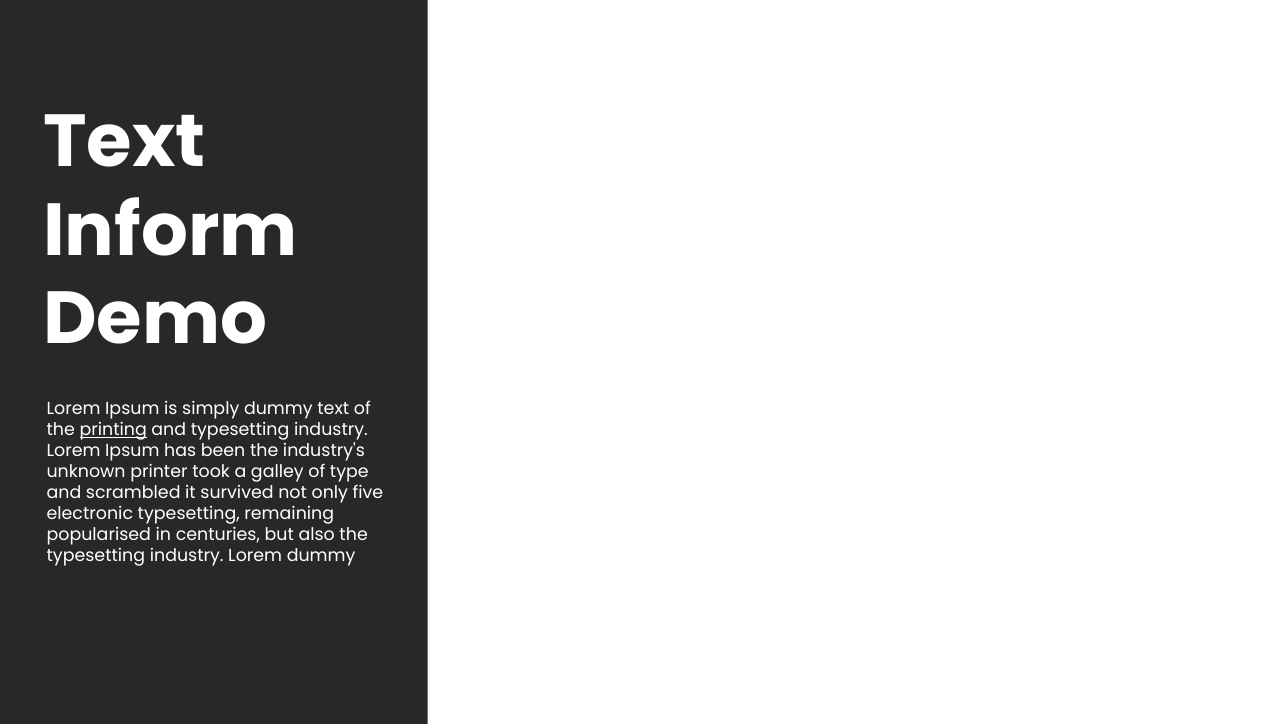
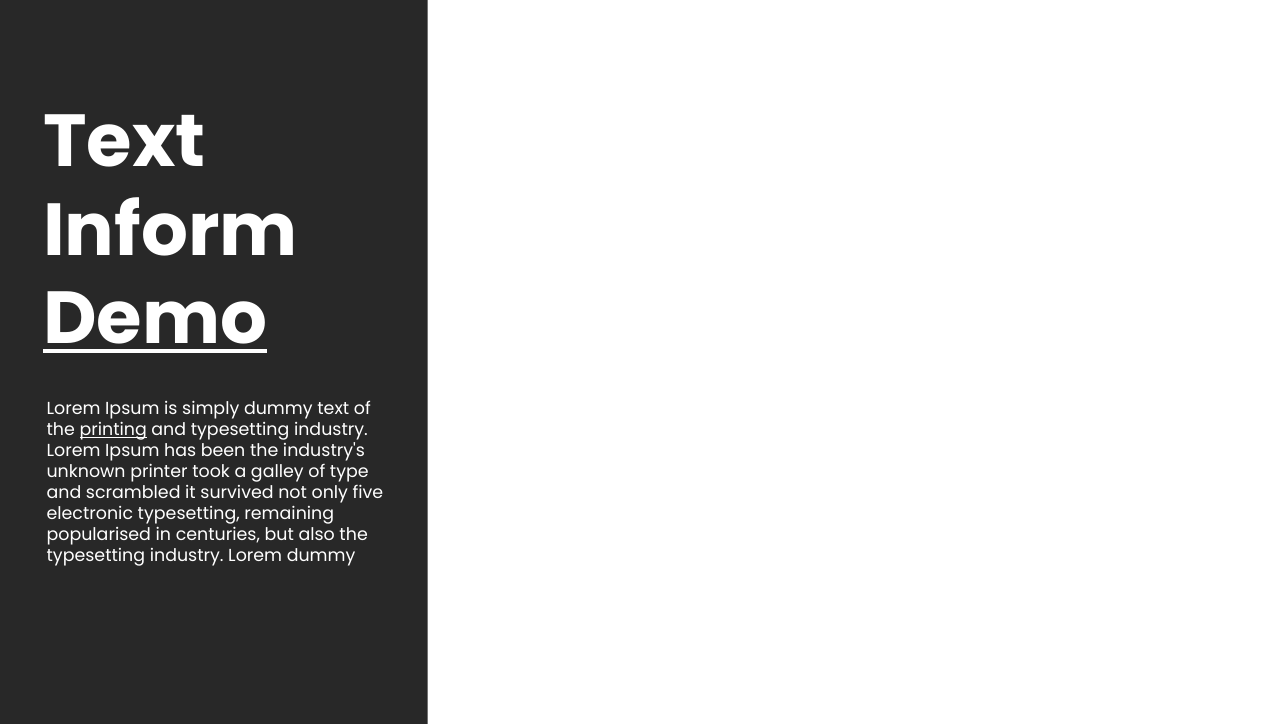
Demo underline: none -> present
